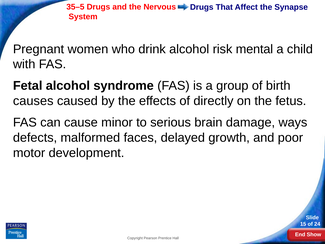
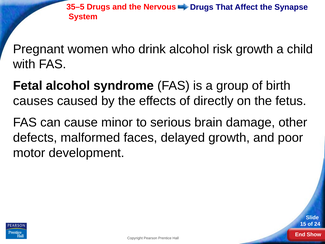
risk mental: mental -> growth
ways: ways -> other
